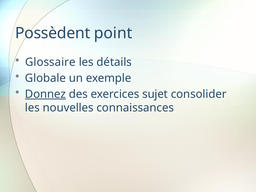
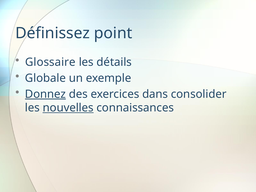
Possèdent: Possèdent -> Définissez
sujet: sujet -> dans
nouvelles underline: none -> present
